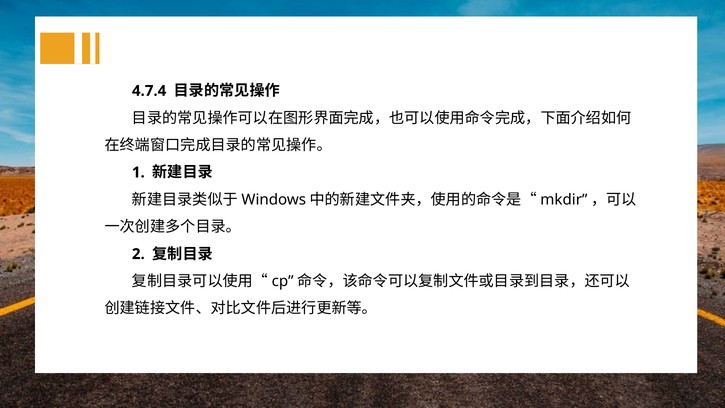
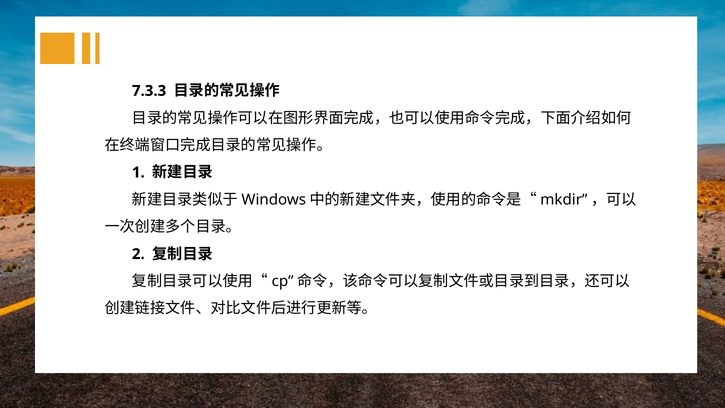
4.7.4: 4.7.4 -> 7.3.3
